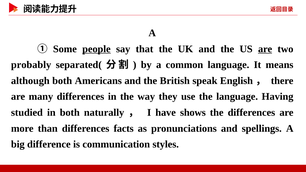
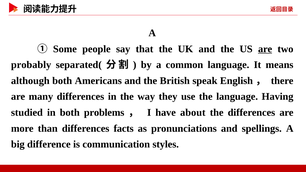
people underline: present -> none
naturally: naturally -> problems
shows: shows -> about
